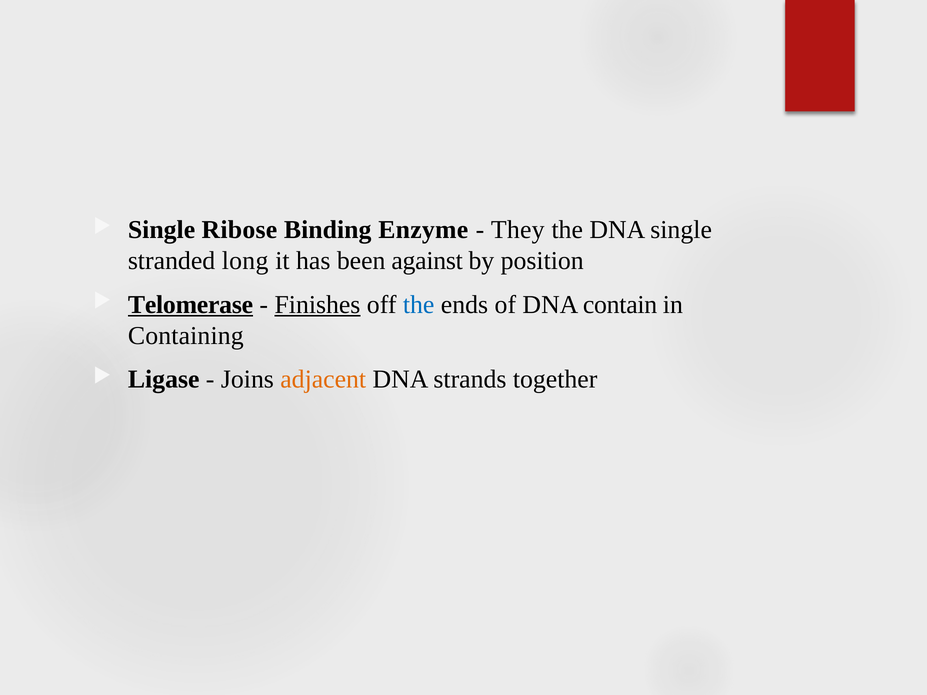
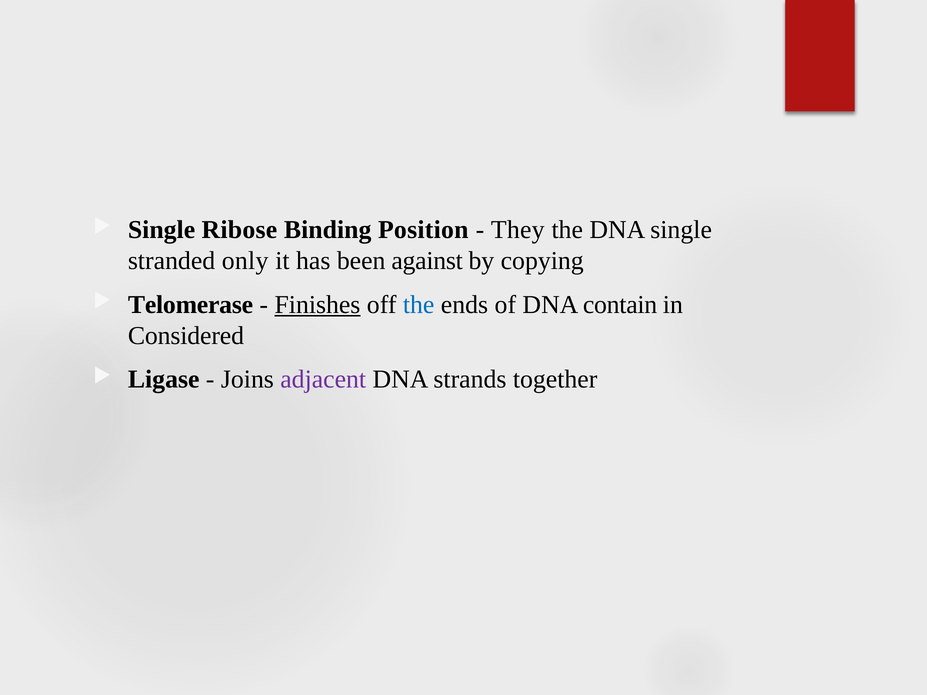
Enzyme: Enzyme -> Position
long: long -> only
position: position -> copying
Telomerase underline: present -> none
Containing: Containing -> Considered
adjacent colour: orange -> purple
